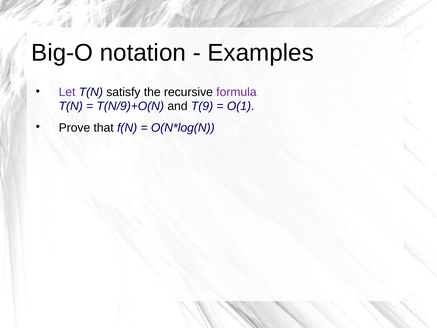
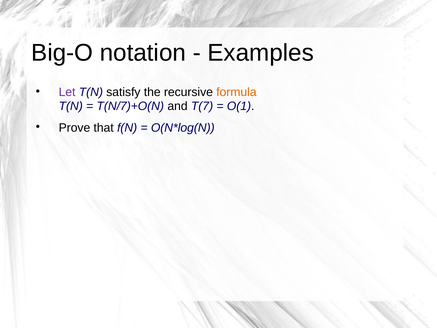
formula colour: purple -> orange
T(N/9)+O(N: T(N/9)+O(N -> T(N/7)+O(N
T(9: T(9 -> T(7
